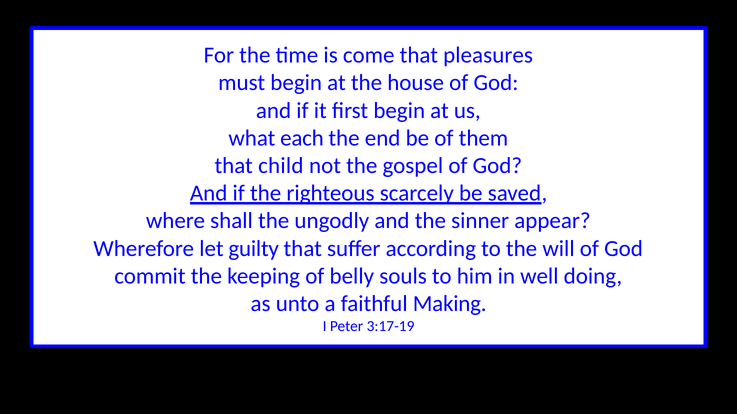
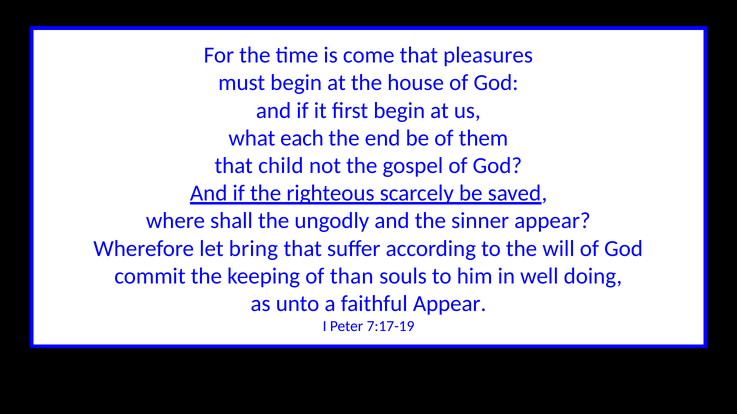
guilty: guilty -> bring
belly: belly -> than
faithful Making: Making -> Appear
3:17-19: 3:17-19 -> 7:17-19
